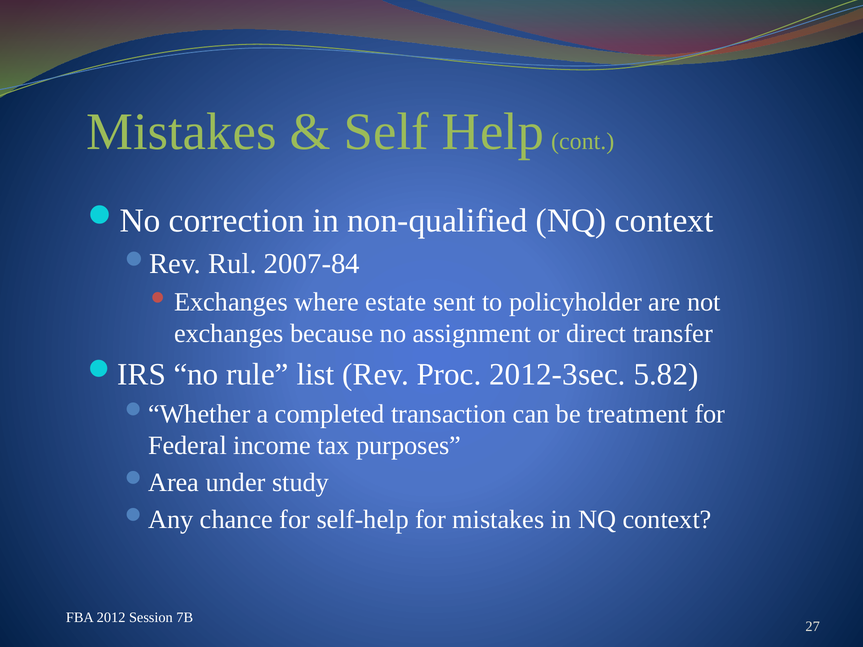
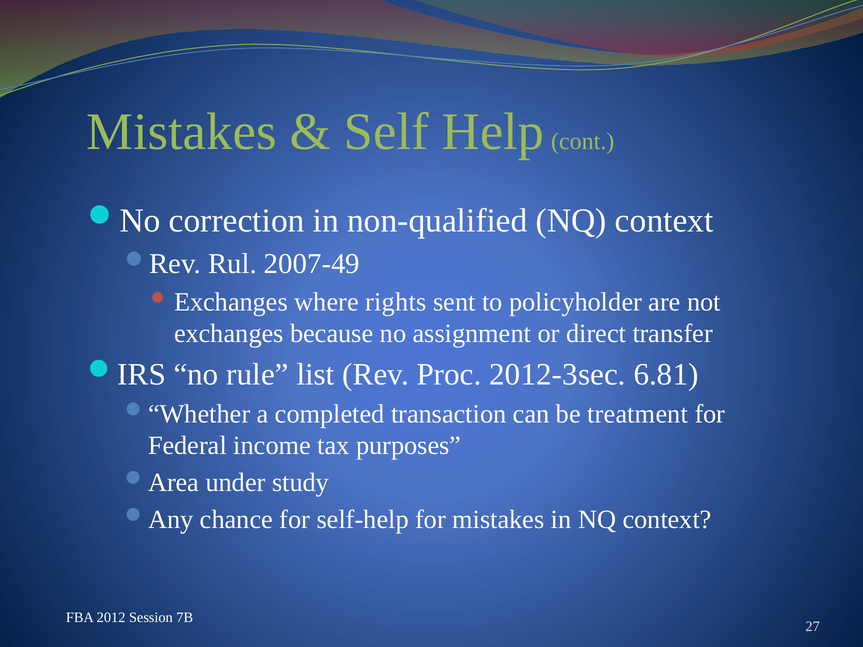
2007-84: 2007-84 -> 2007-49
estate: estate -> rights
5.82: 5.82 -> 6.81
